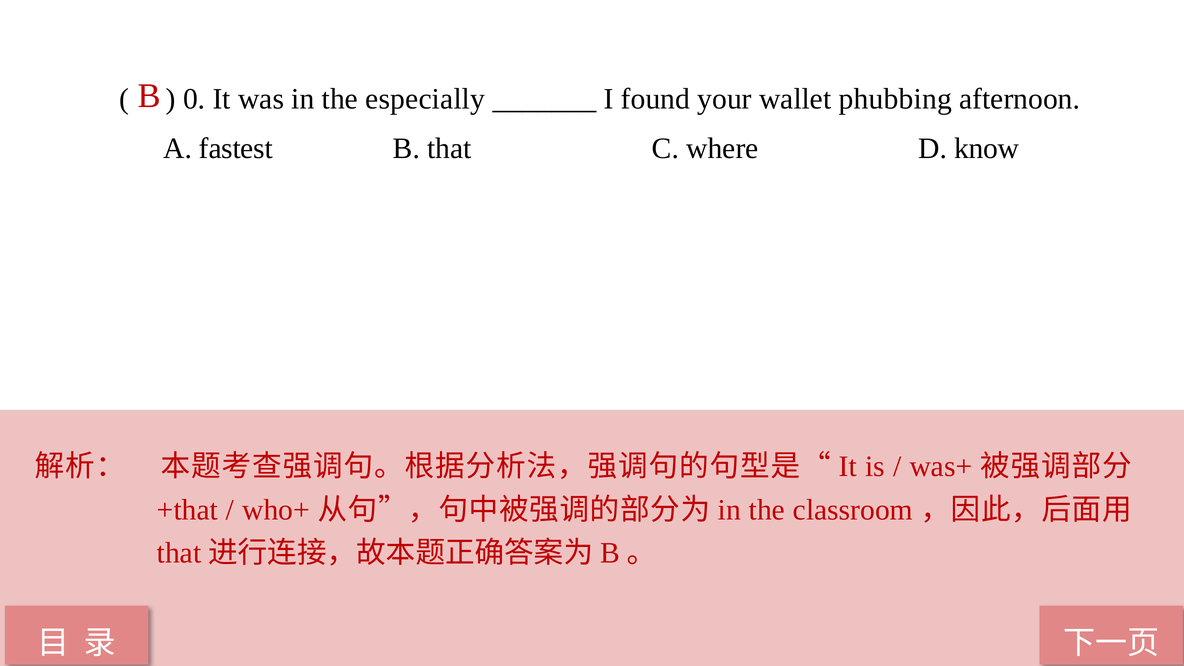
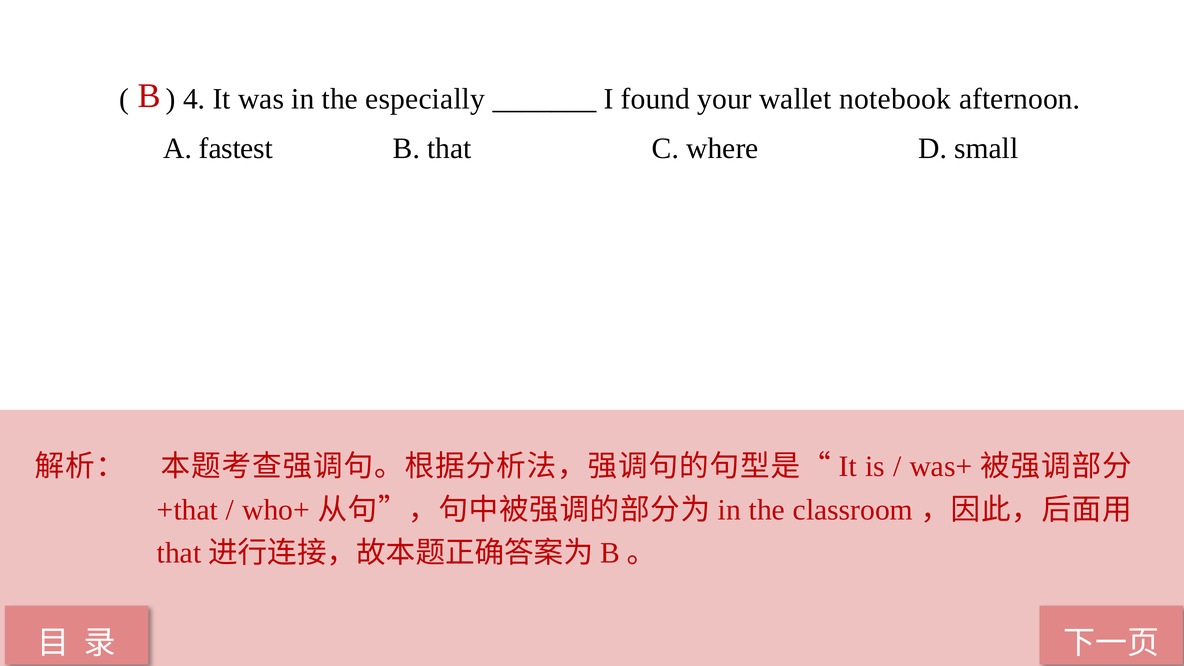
0: 0 -> 4
phubbing: phubbing -> notebook
know: know -> small
